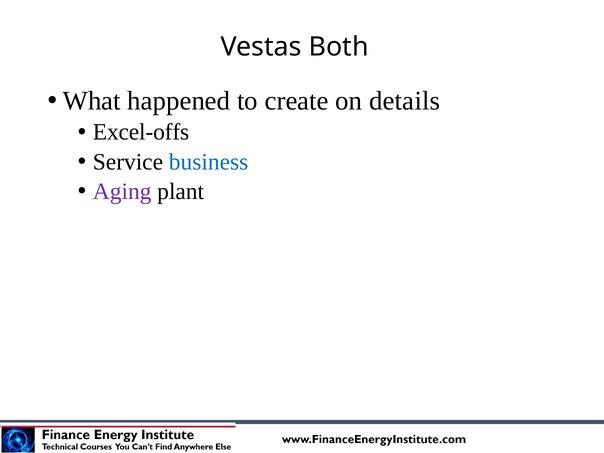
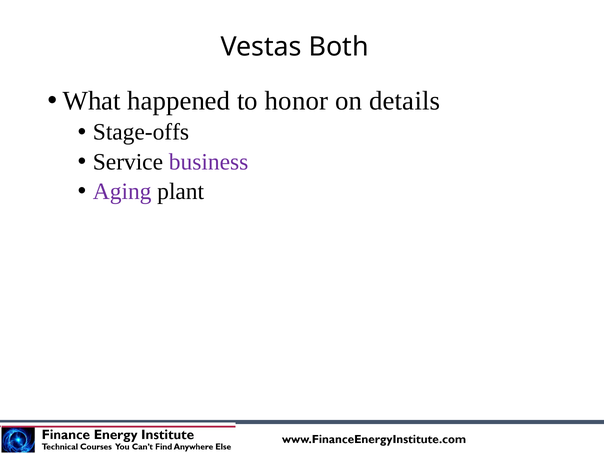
create: create -> honor
Excel-offs: Excel-offs -> Stage-offs
business colour: blue -> purple
